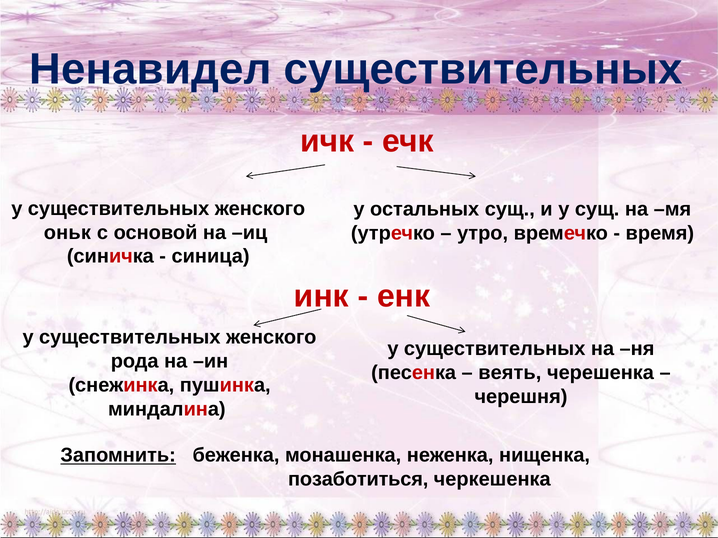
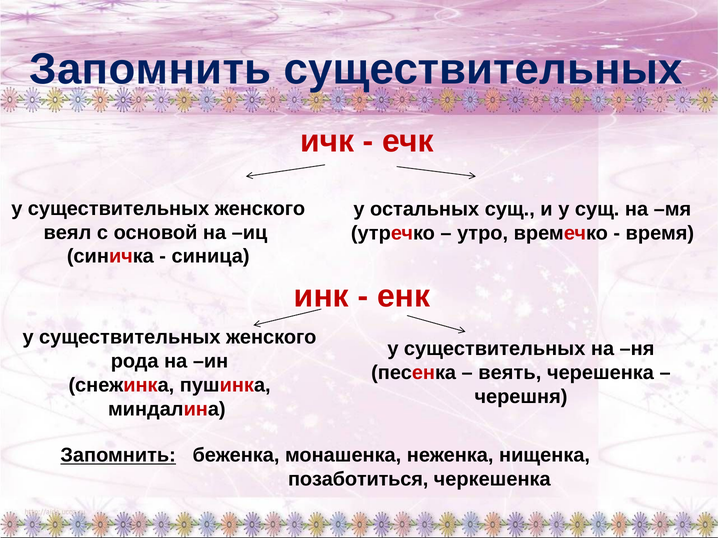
Ненавидел at (150, 70): Ненавидел -> Запомнить
оньк: оньк -> веял
